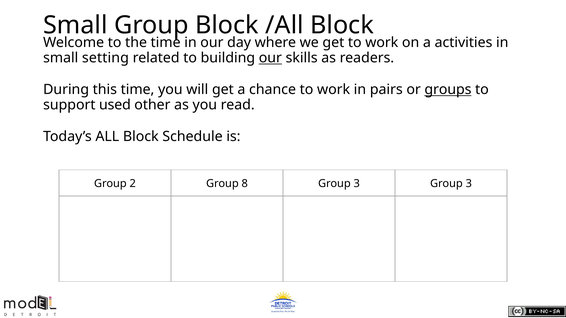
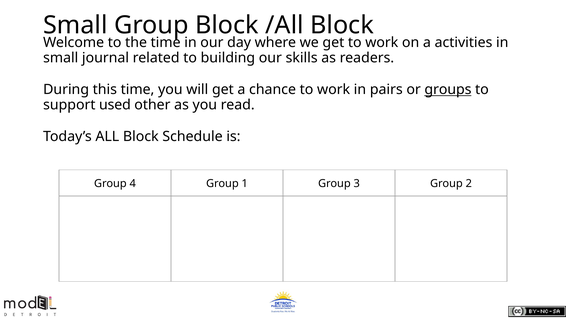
setting: setting -> journal
our at (270, 58) underline: present -> none
2: 2 -> 4
8: 8 -> 1
3 Group 3: 3 -> 2
